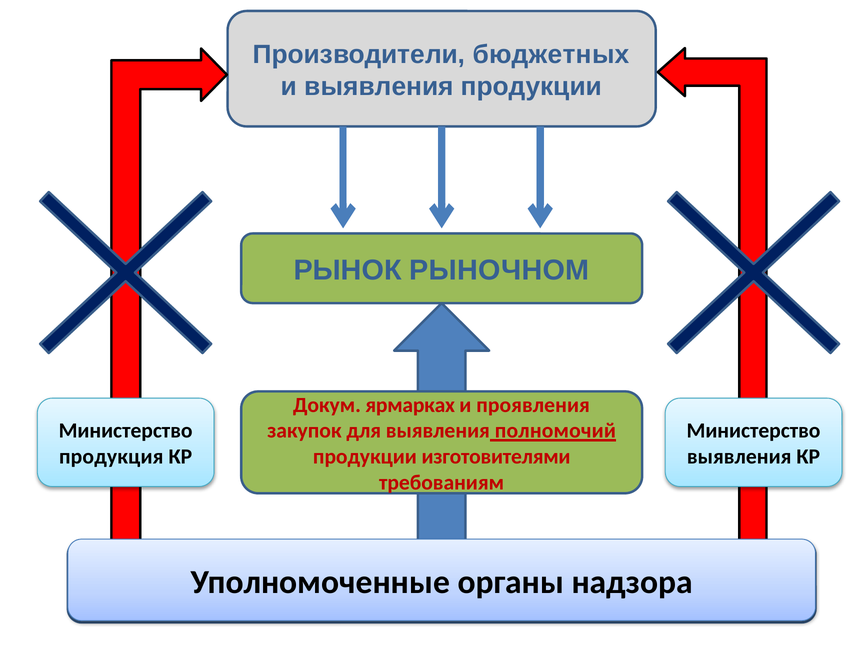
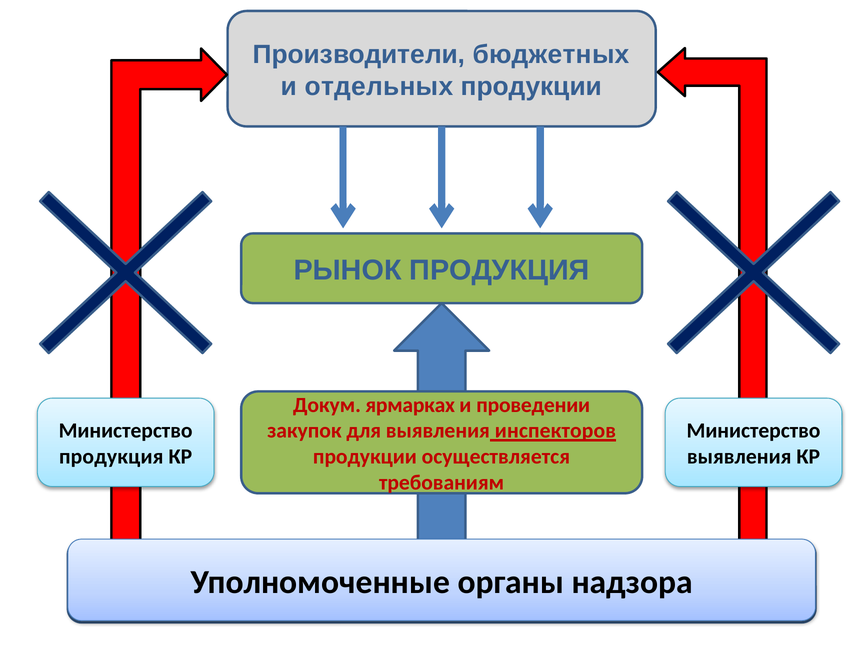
и выявления: выявления -> отдельных
РЫНОК РЫНОЧНОМ: РЫНОЧНОМ -> ПРОДУКЦИЯ
проявления: проявления -> проведении
полномочий: полномочий -> инспекторов
изготовителями: изготовителями -> осуществляется
